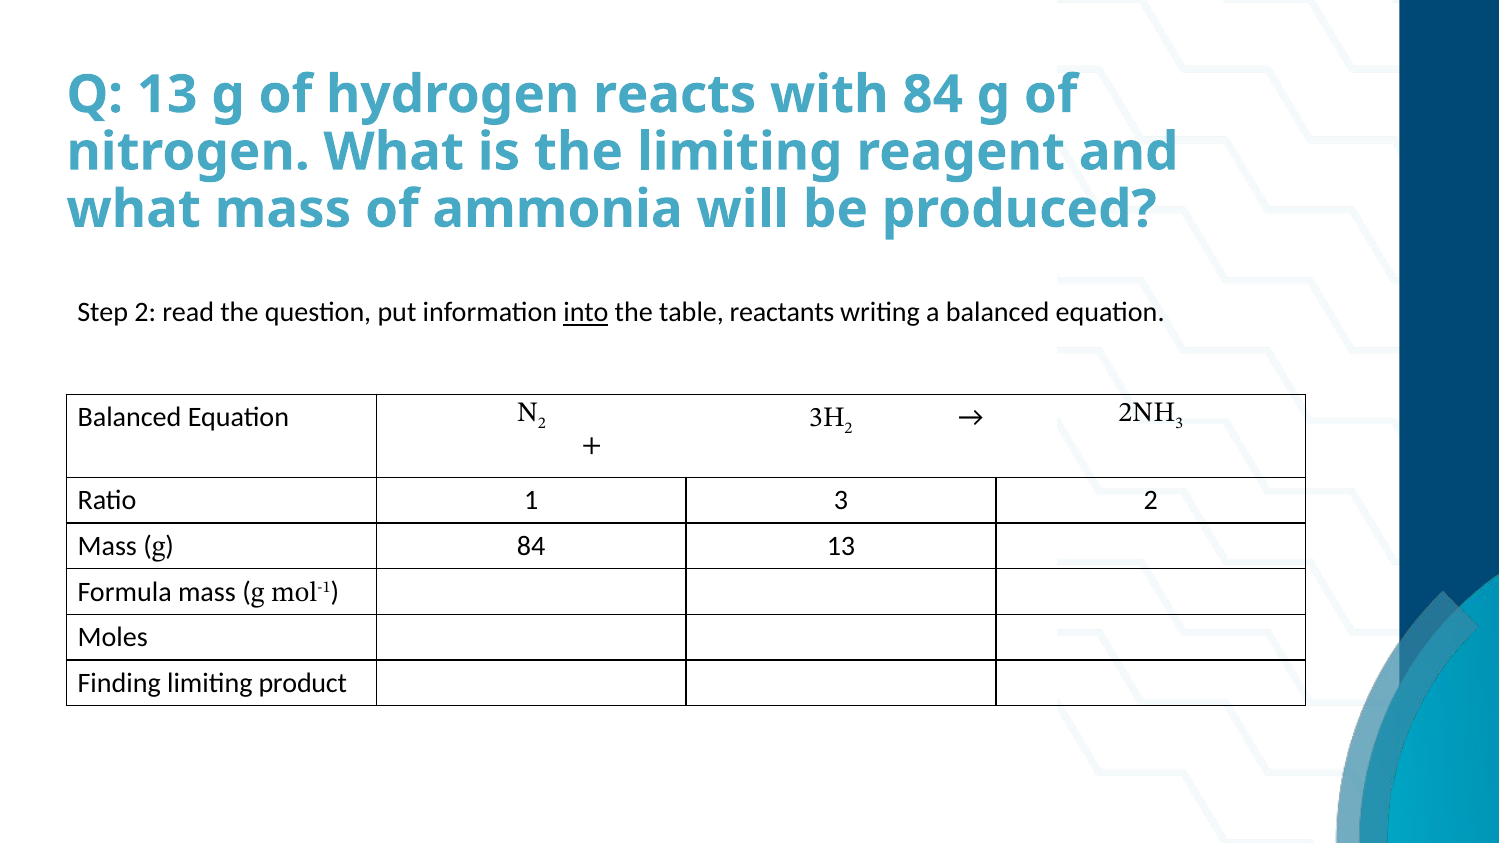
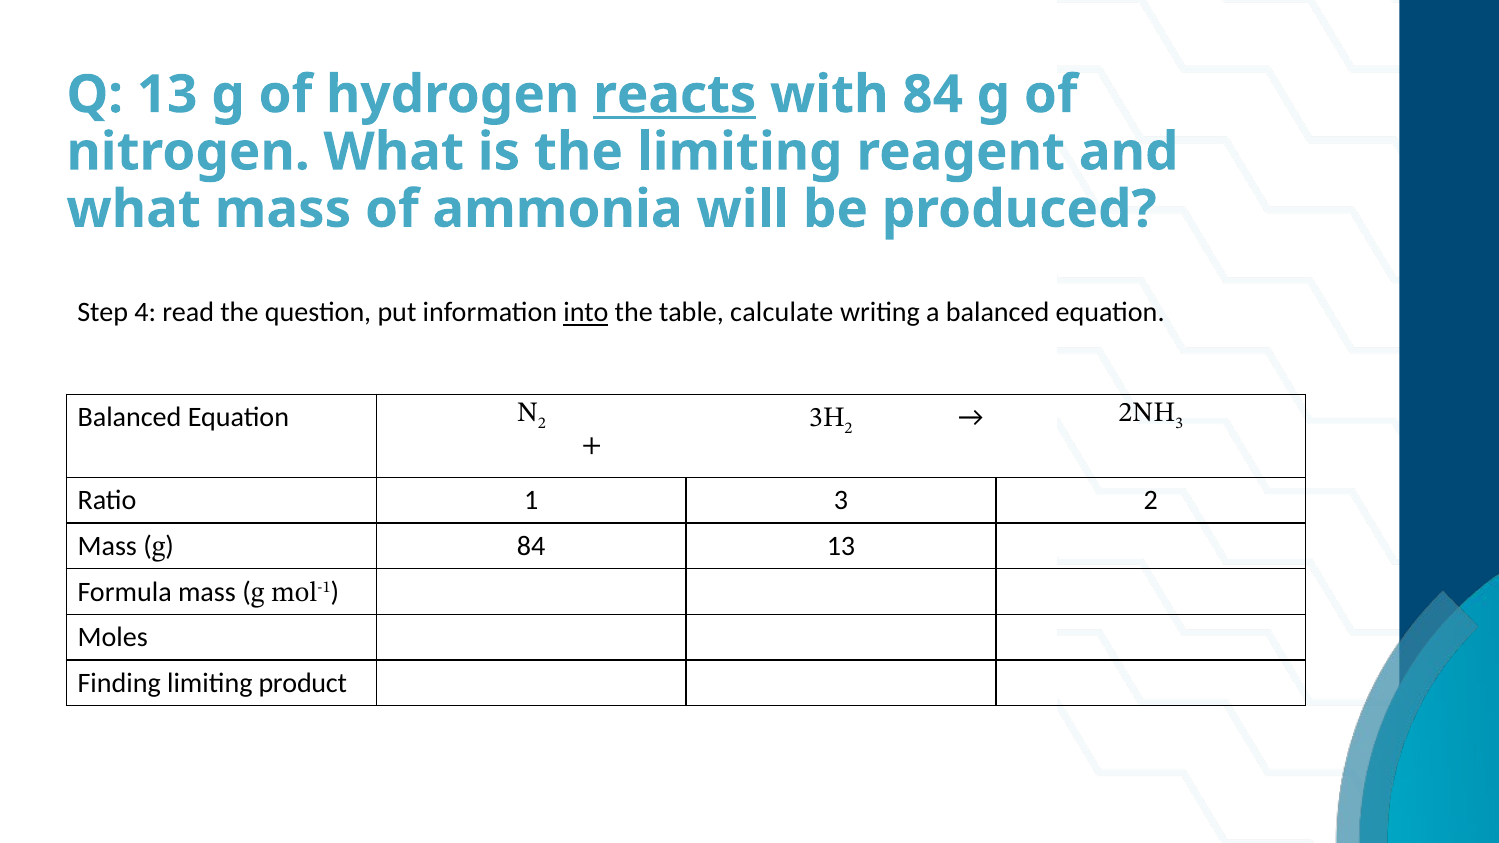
reacts underline: none -> present
Step 2: 2 -> 4
reactants: reactants -> calculate
